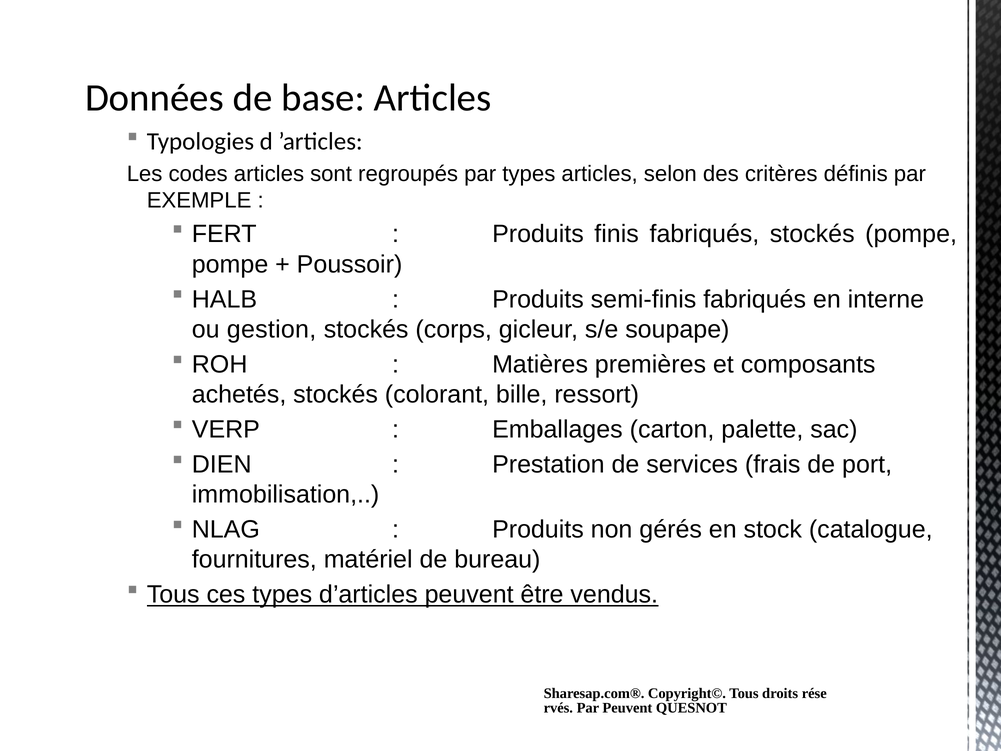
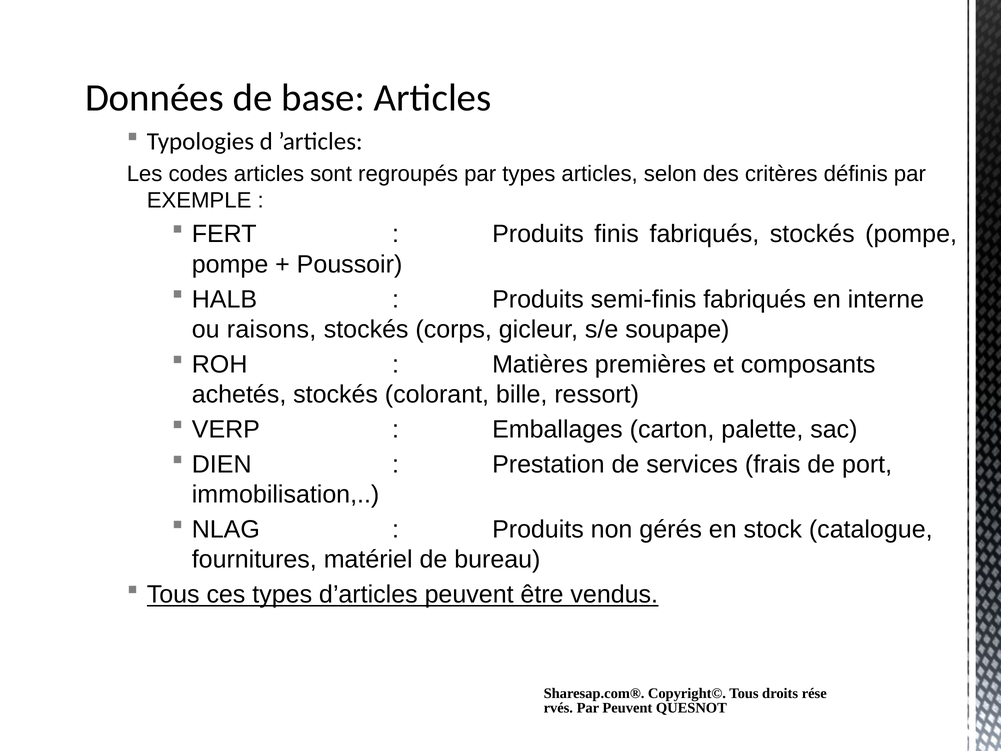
gestion: gestion -> raisons
